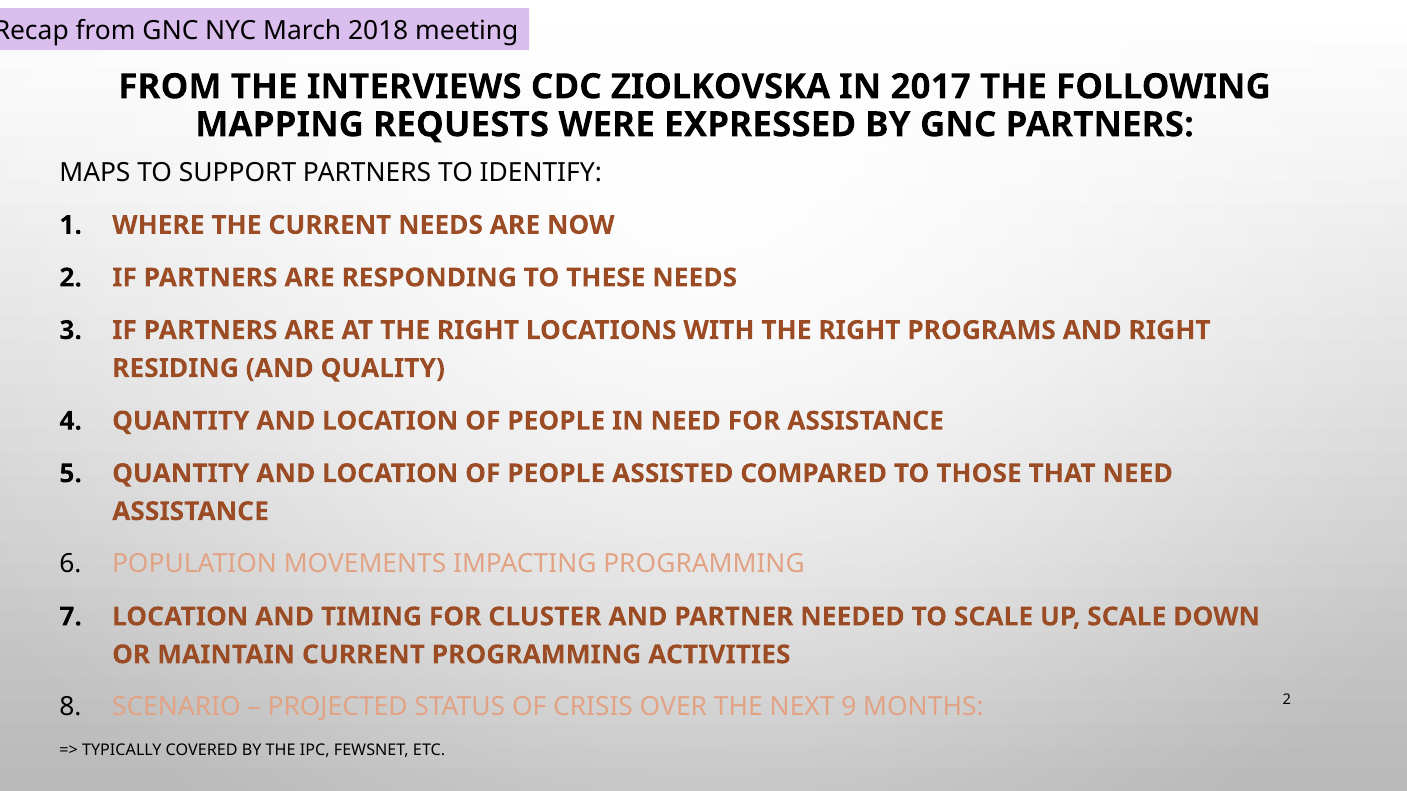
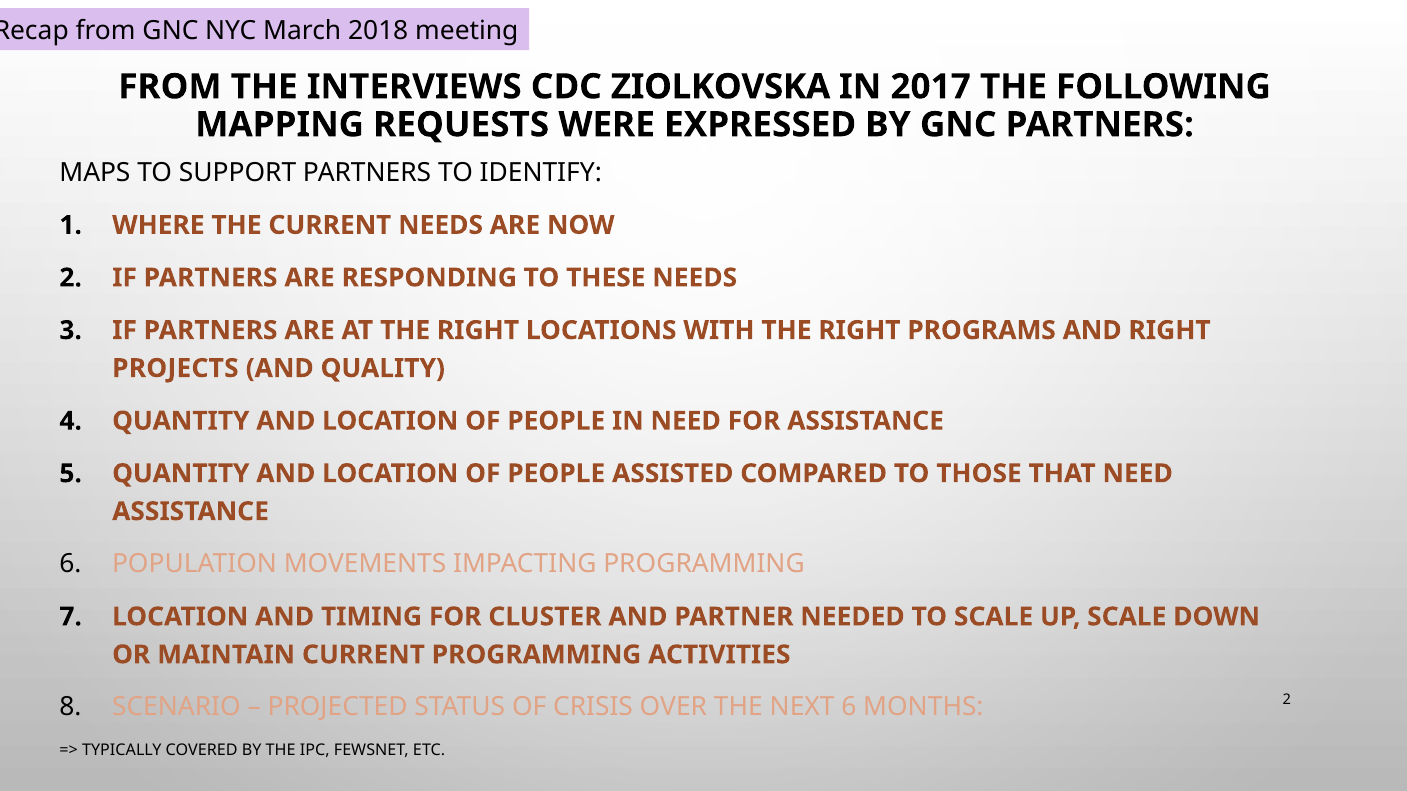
RESIDING: RESIDING -> PROJECTS
NEXT 9: 9 -> 6
